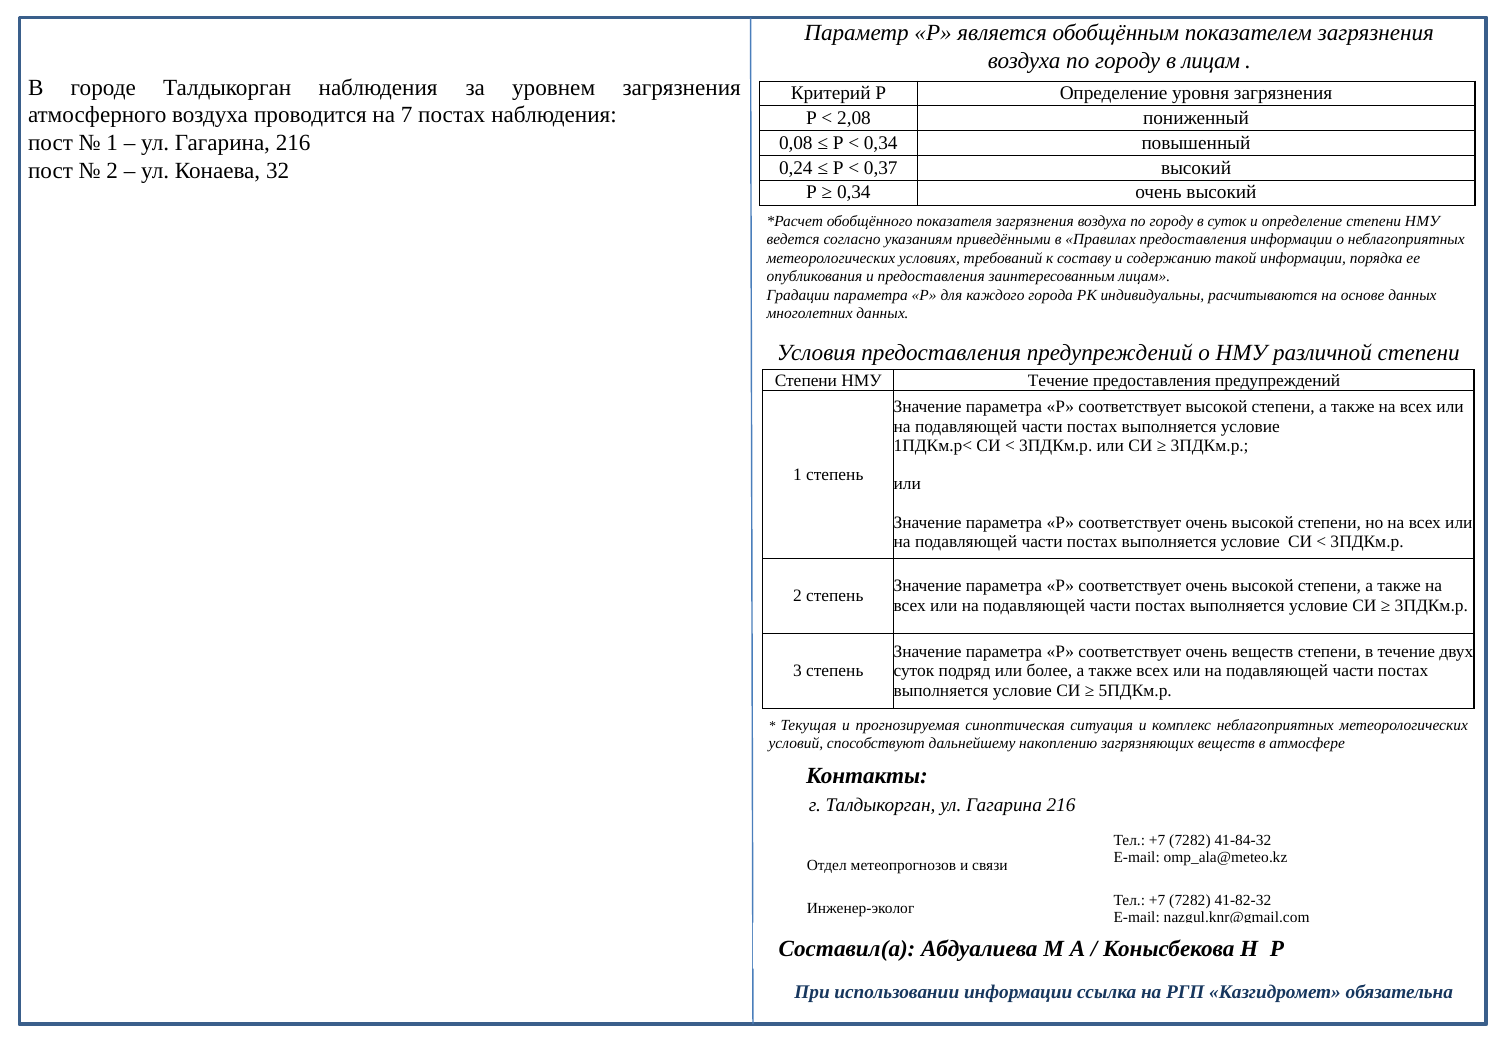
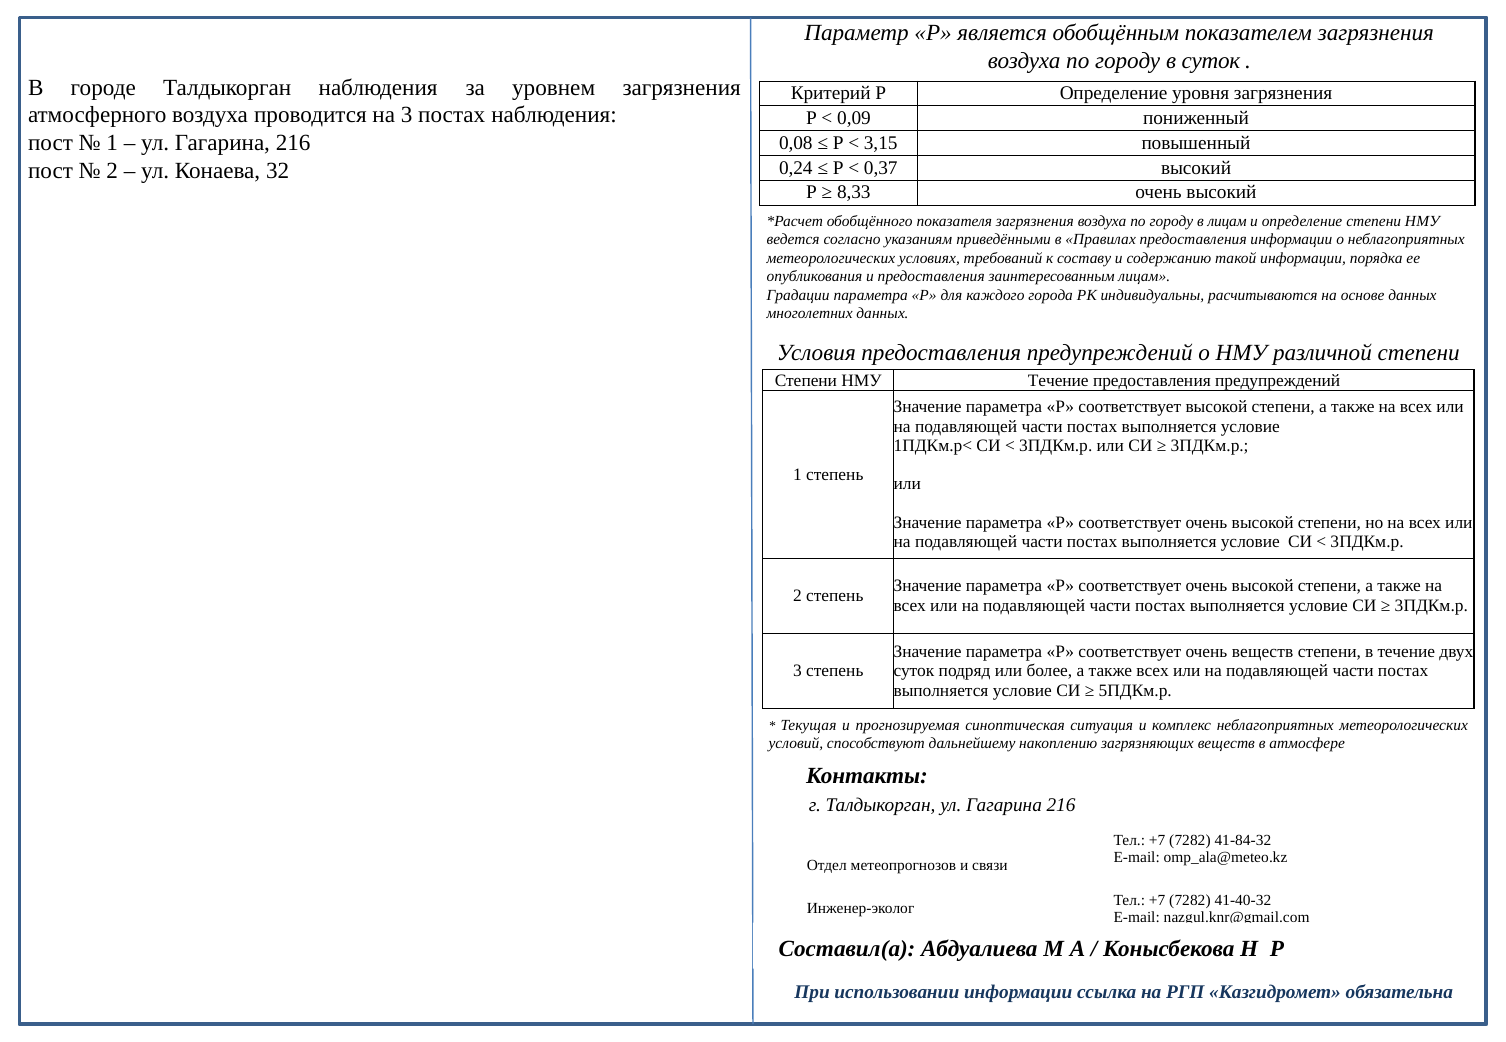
в лицам: лицам -> суток
на 7: 7 -> 3
2,08: 2,08 -> 0,09
0,34 at (881, 143): 0,34 -> 3,15
0,34 at (854, 193): 0,34 -> 8,33
в суток: суток -> лицам
41-82-32: 41-82-32 -> 41-40-32
